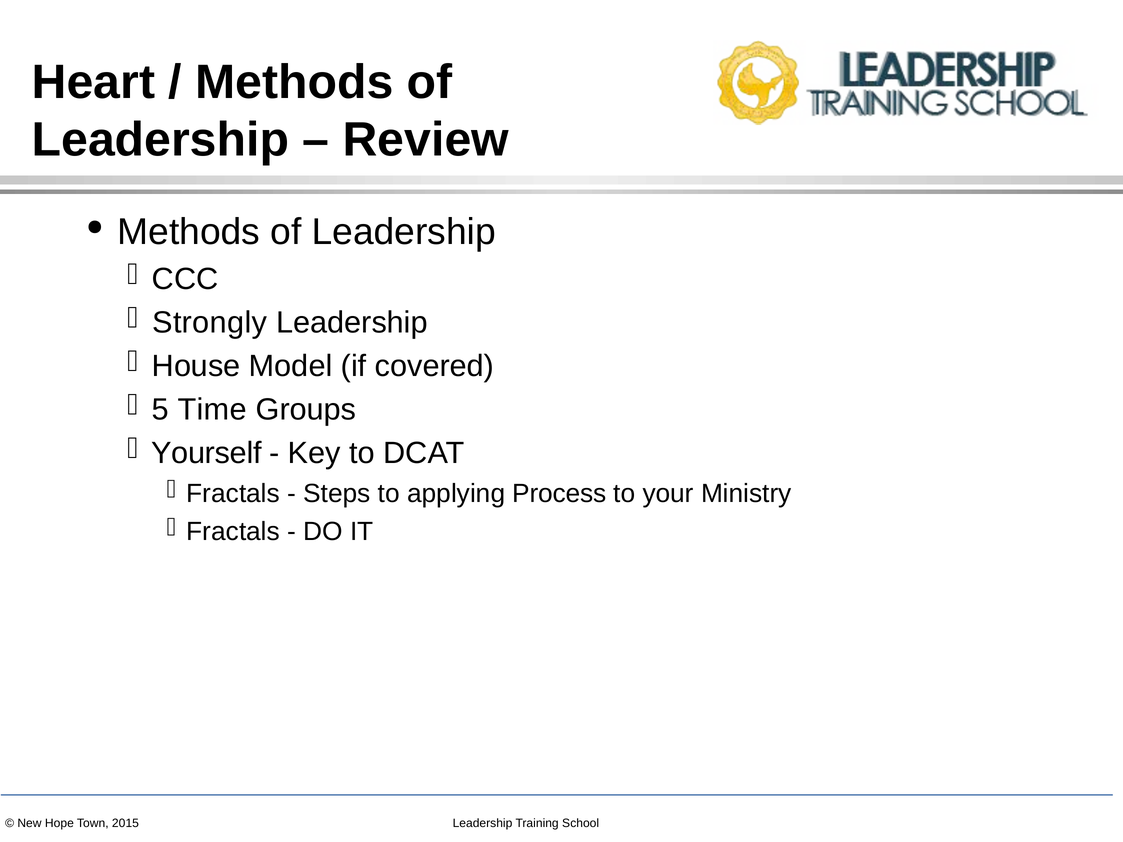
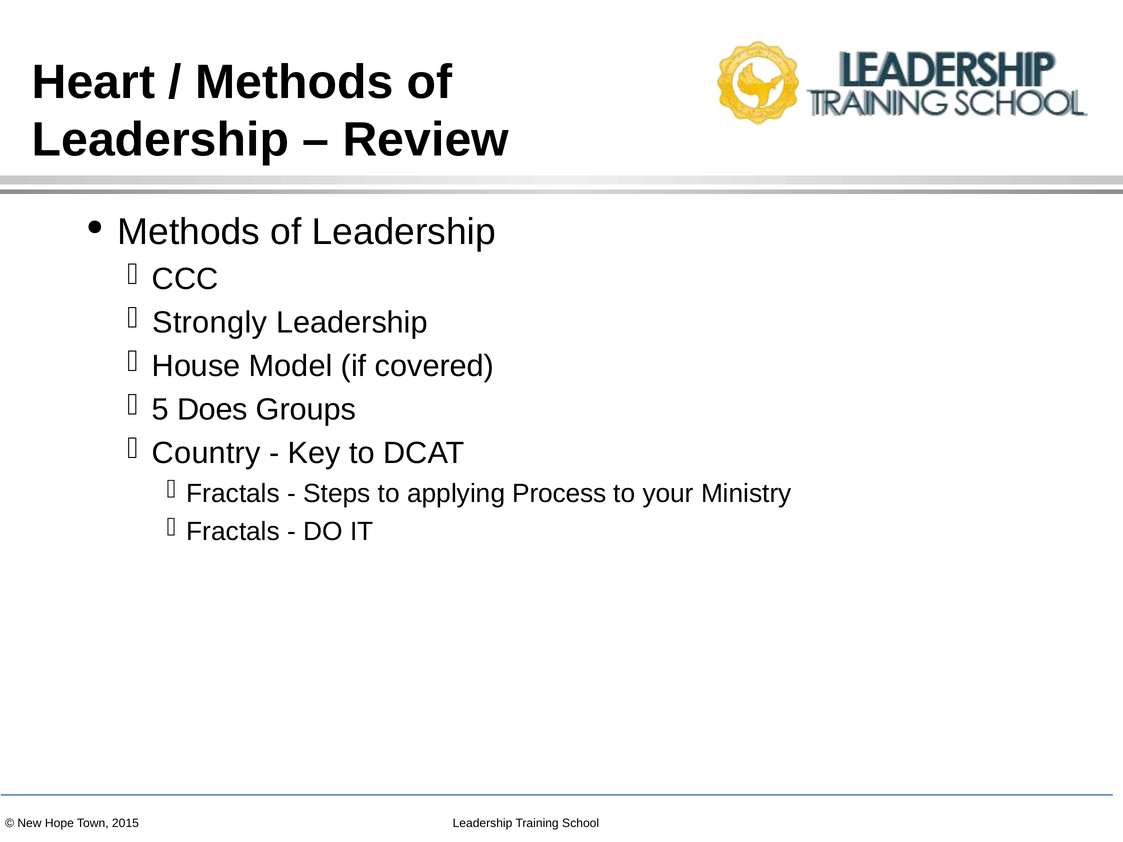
Time: Time -> Does
Yourself: Yourself -> Country
